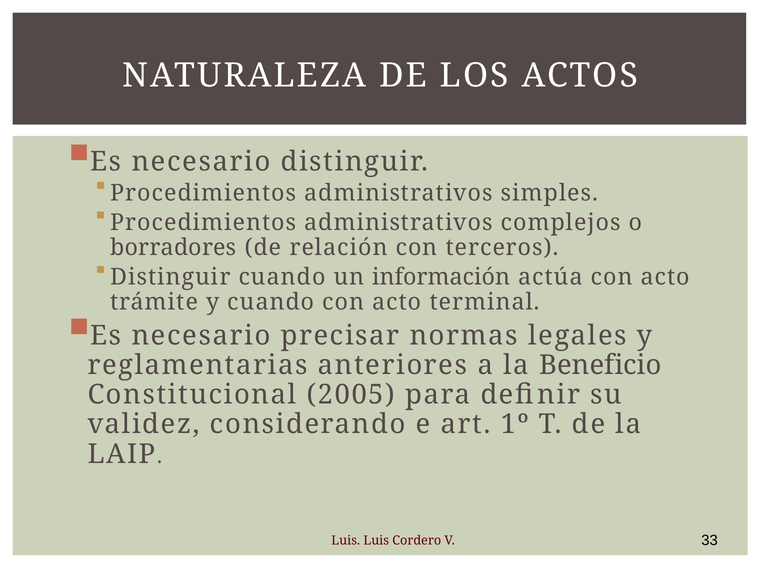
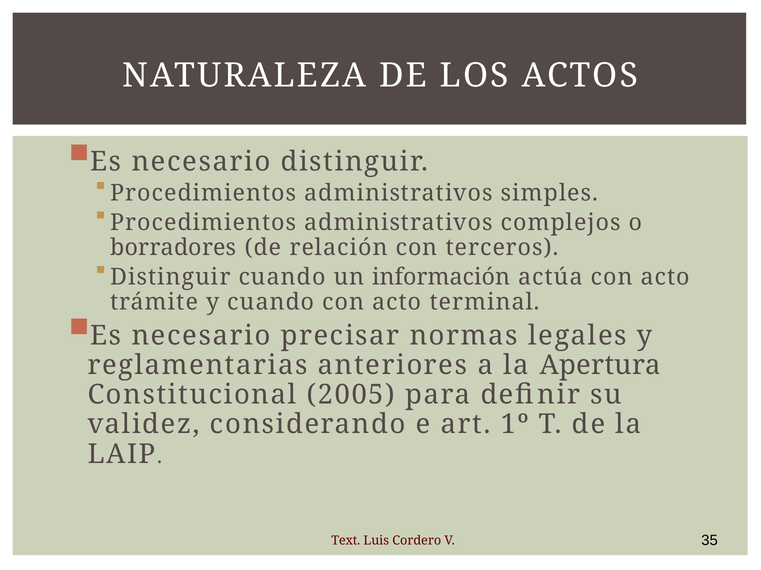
Beneficio: Beneficio -> Apertura
Luis at (346, 541): Luis -> Text
33: 33 -> 35
